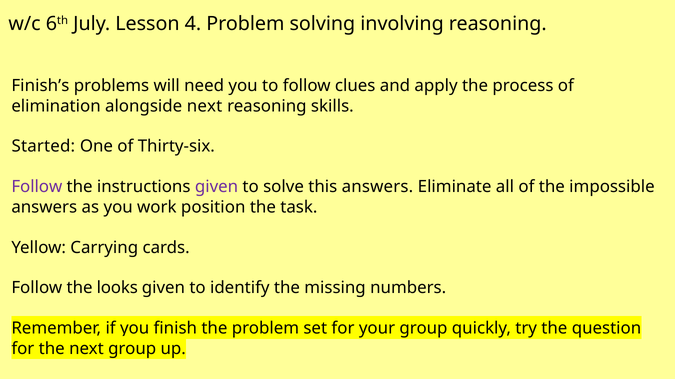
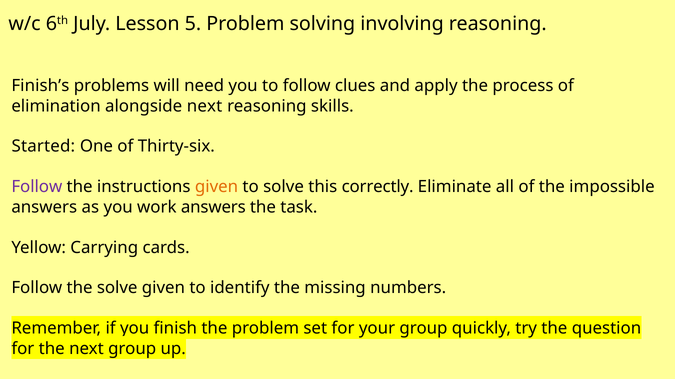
4: 4 -> 5
given at (217, 187) colour: purple -> orange
this answers: answers -> correctly
work position: position -> answers
the looks: looks -> solve
